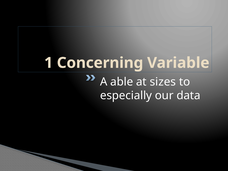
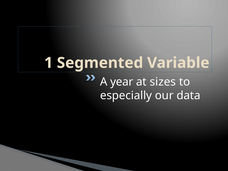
Concerning: Concerning -> Segmented
able: able -> year
